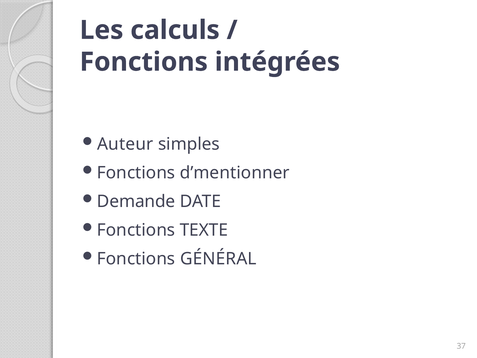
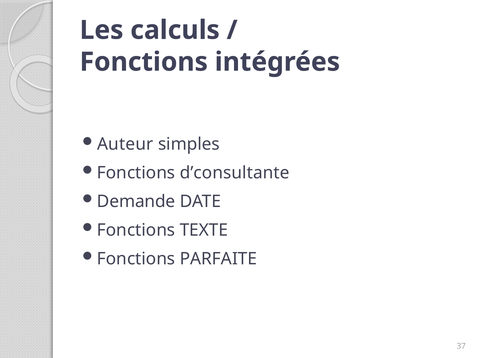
d’mentionner: d’mentionner -> d’consultante
GÉNÉRAL: GÉNÉRAL -> PARFAITE
